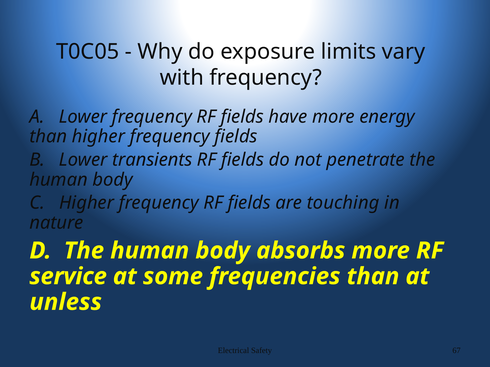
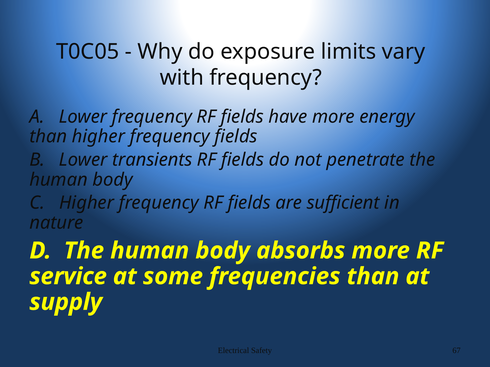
touching: touching -> sufficient
unless: unless -> supply
